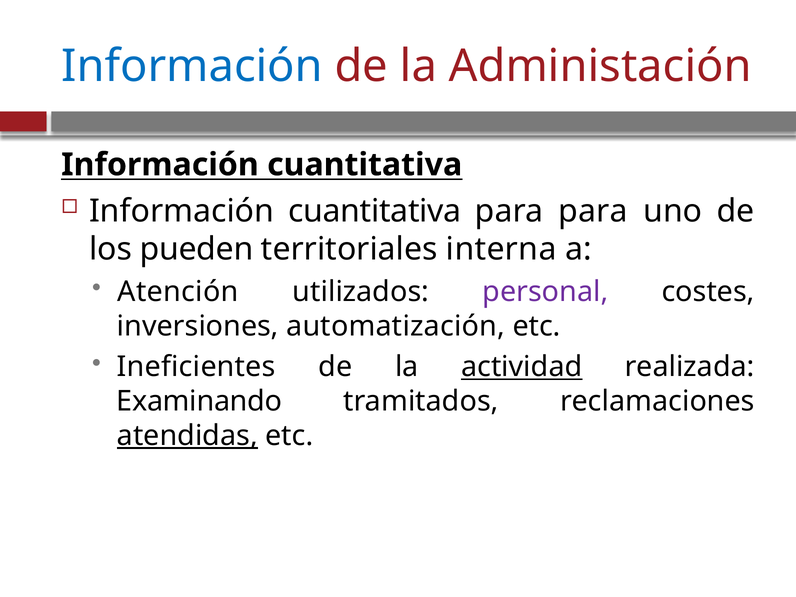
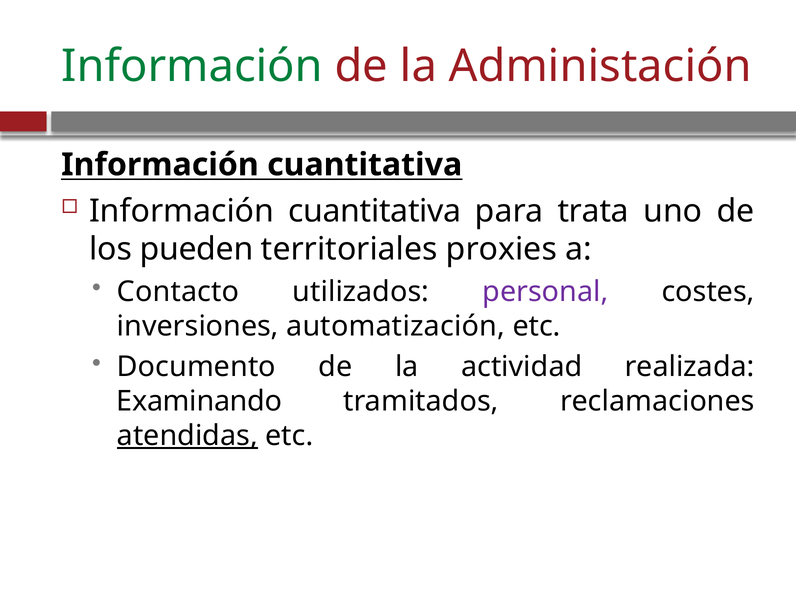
Información at (192, 66) colour: blue -> green
para para: para -> trata
interna: interna -> proxies
Atención: Atención -> Contacto
Ineficientes: Ineficientes -> Documento
actividad underline: present -> none
